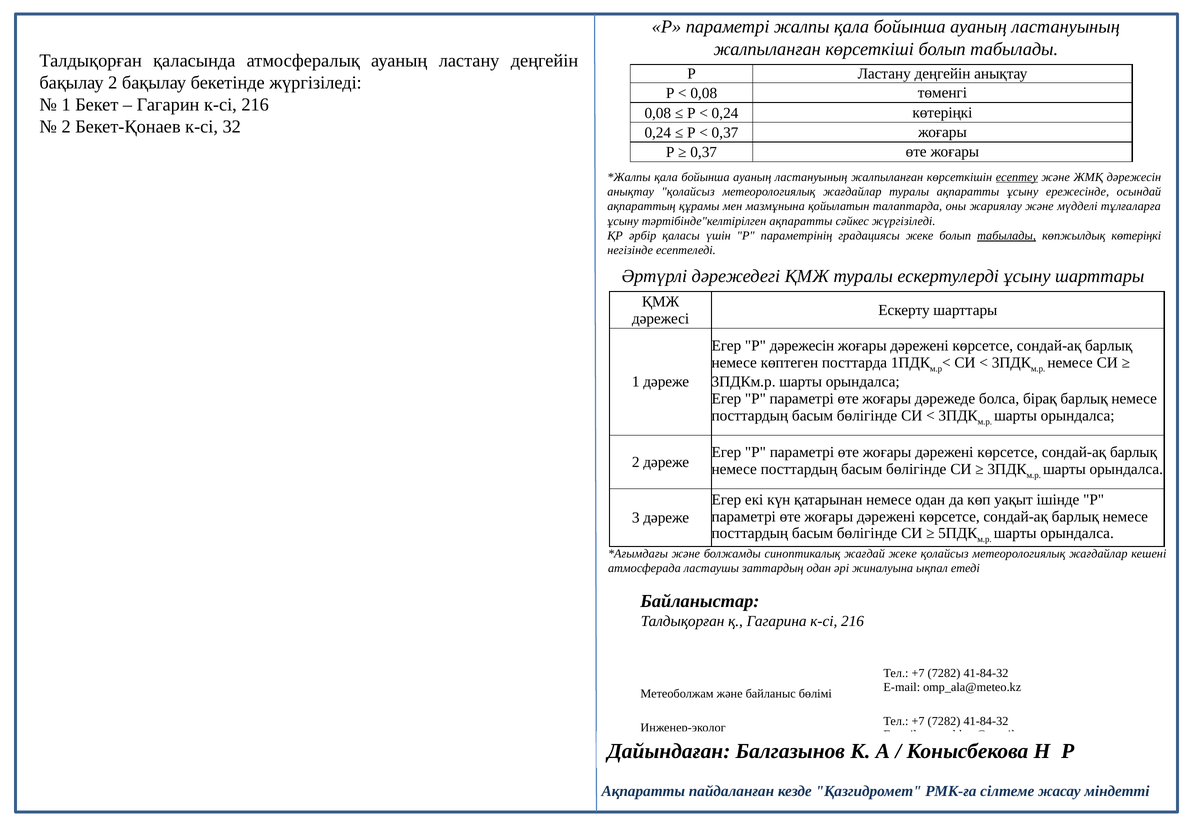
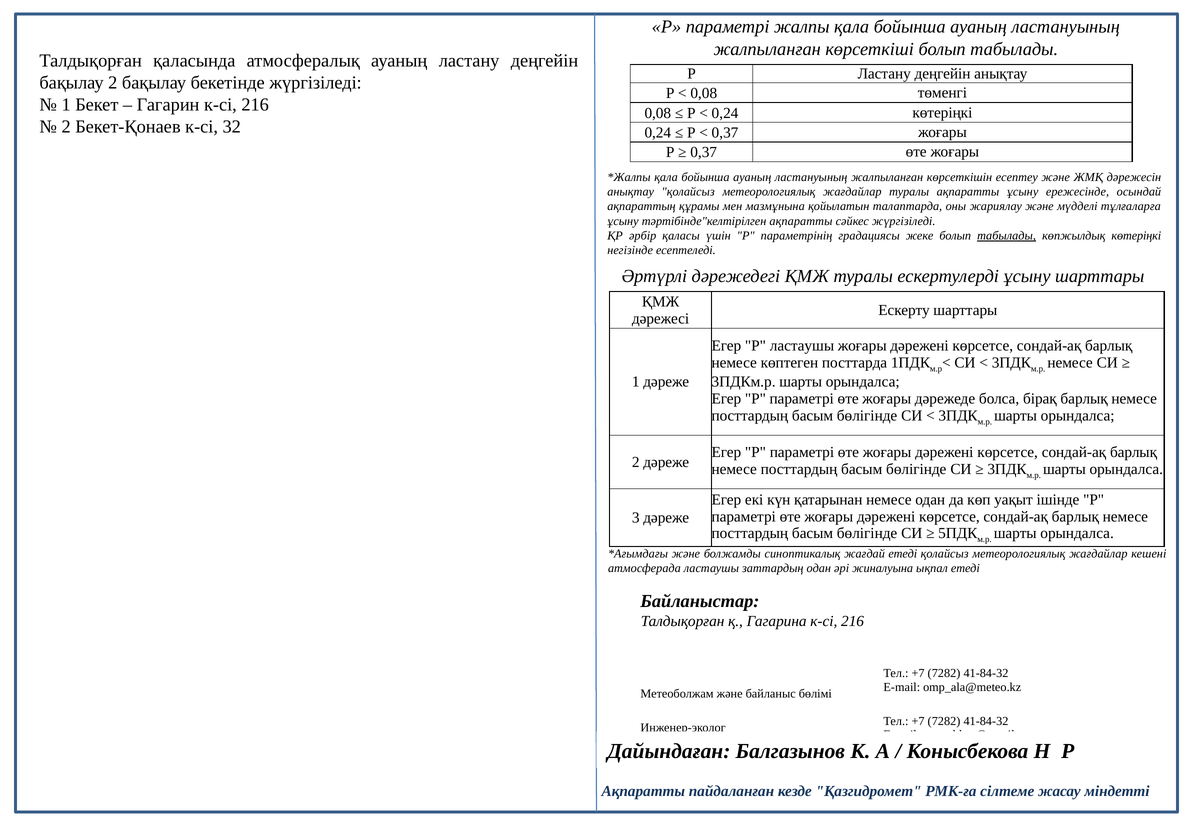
есептеу underline: present -> none
Р дәрежесін: дәрежесін -> ластаушы
жағдай жеке: жеке -> етеді
